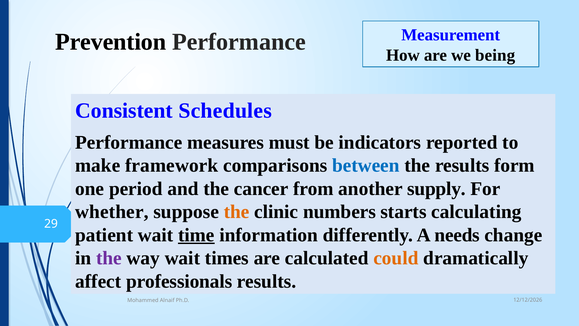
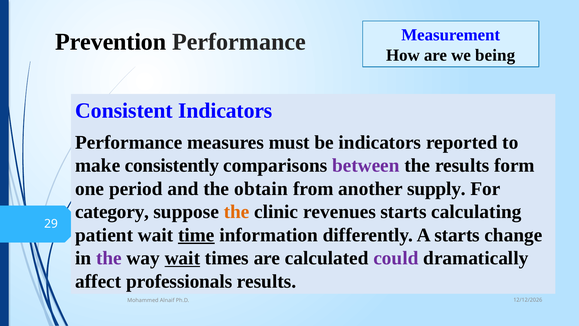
Consistent Schedules: Schedules -> Indicators
framework: framework -> consistently
between colour: blue -> purple
cancer: cancer -> obtain
whether: whether -> category
numbers: numbers -> revenues
A needs: needs -> starts
wait at (182, 258) underline: none -> present
could colour: orange -> purple
